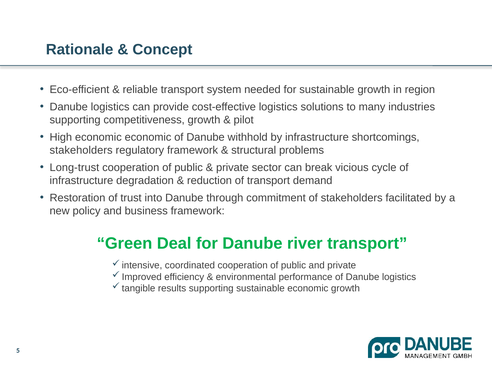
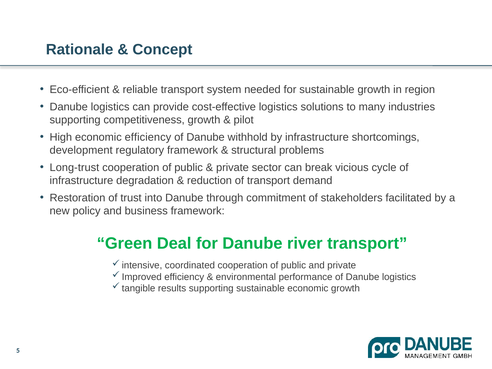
economic economic: economic -> efficiency
stakeholders at (81, 150): stakeholders -> development
